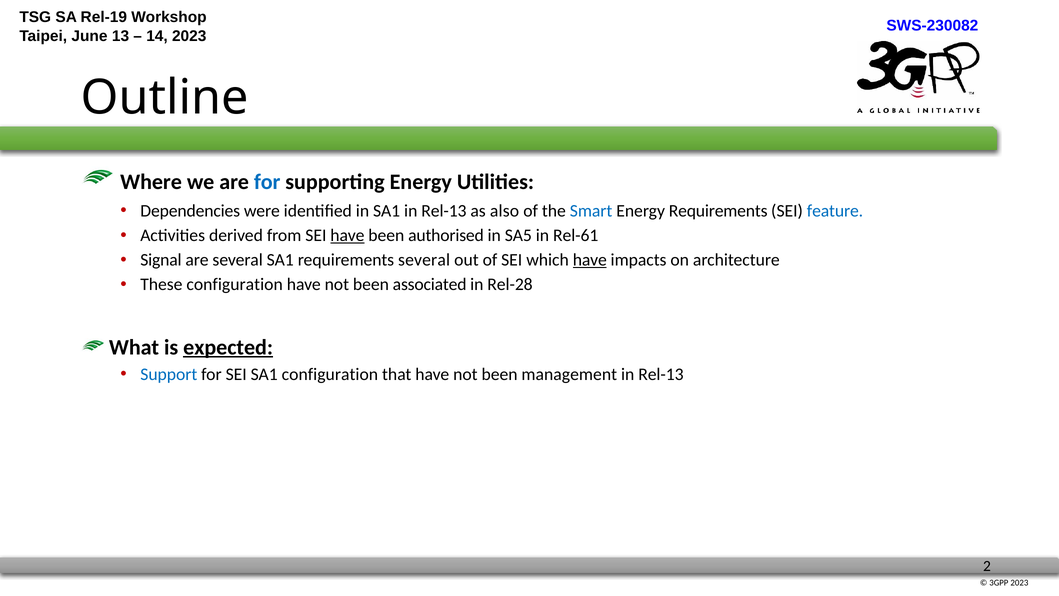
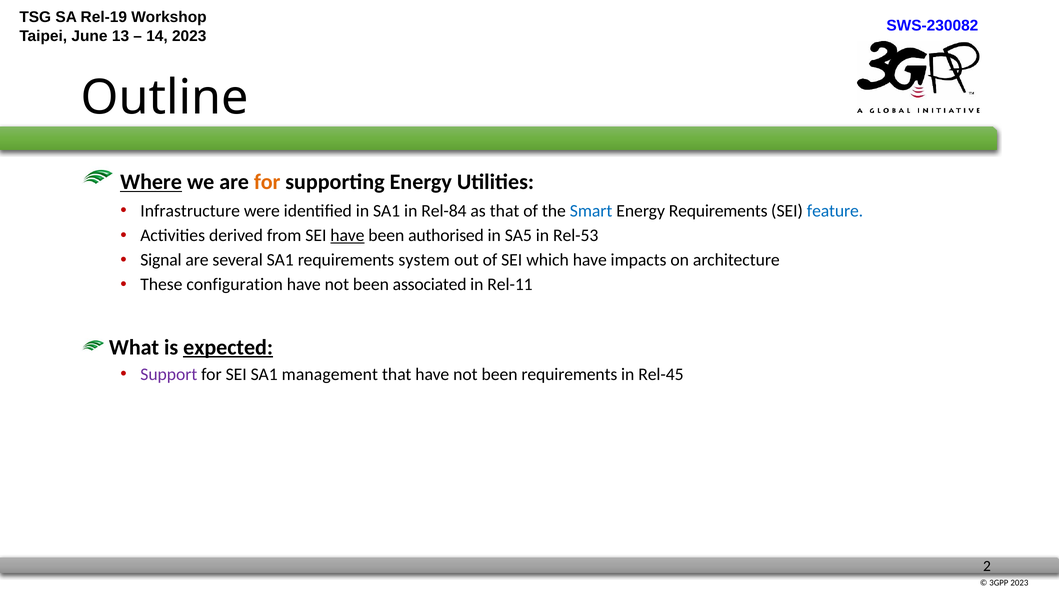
Where underline: none -> present
for at (267, 182) colour: blue -> orange
Dependencies: Dependencies -> Infrastructure
SA1 in Rel-13: Rel-13 -> Rel-84
as also: also -> that
Rel-61: Rel-61 -> Rel-53
requirements several: several -> system
have at (590, 260) underline: present -> none
Rel-28: Rel-28 -> Rel-11
Support colour: blue -> purple
SA1 configuration: configuration -> management
been management: management -> requirements
Rel-13 at (661, 374): Rel-13 -> Rel-45
